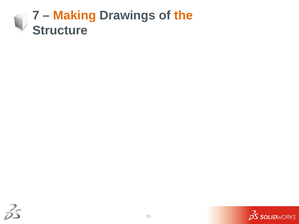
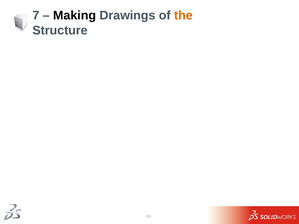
Making colour: orange -> black
